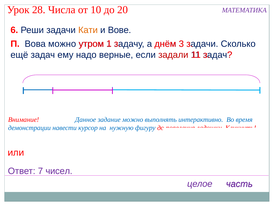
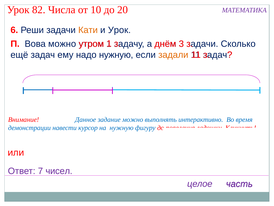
28: 28 -> 82
и Вове: Вове -> Урок
надо верные: верные -> нужную
задали colour: red -> orange
